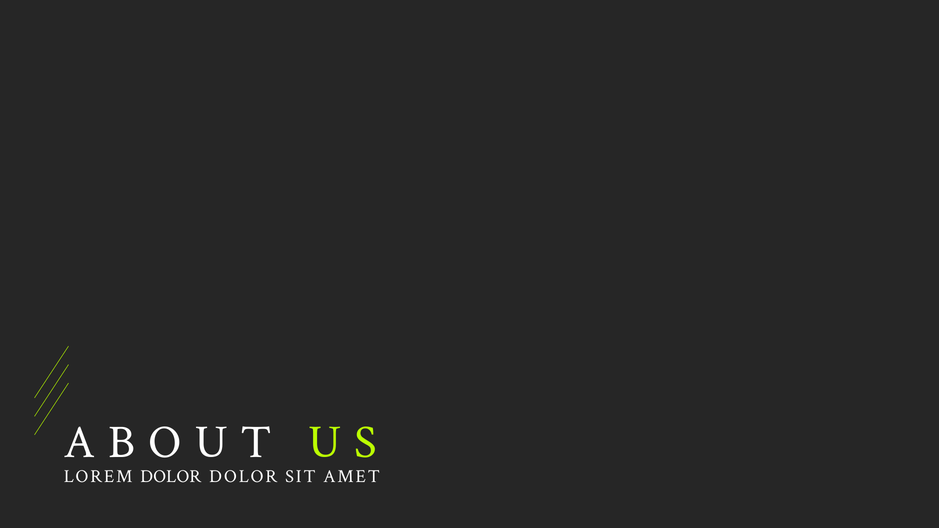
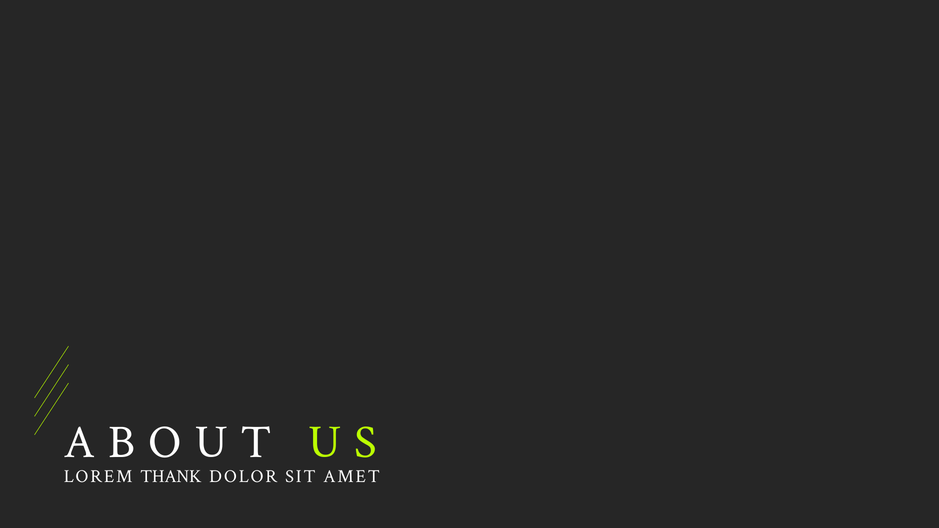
LOREM DOLOR: DOLOR -> THANK
